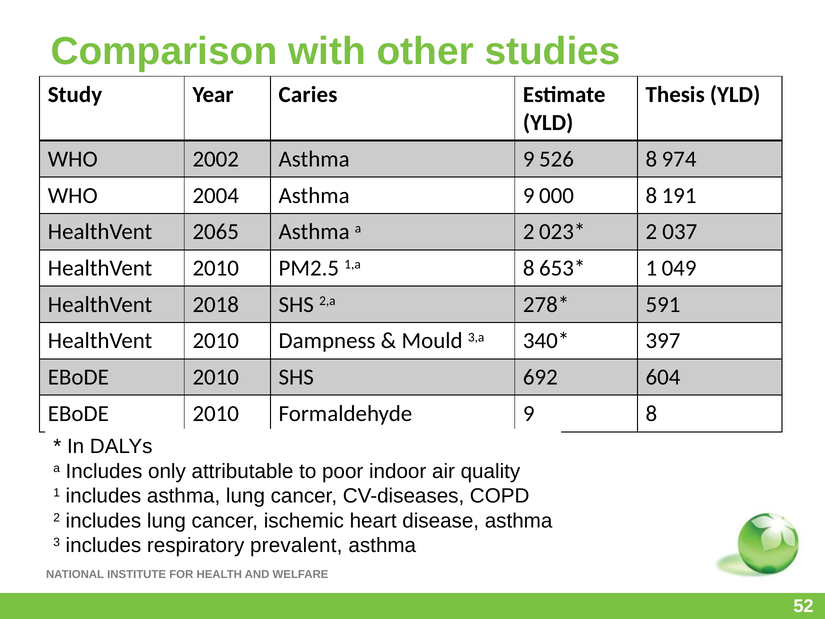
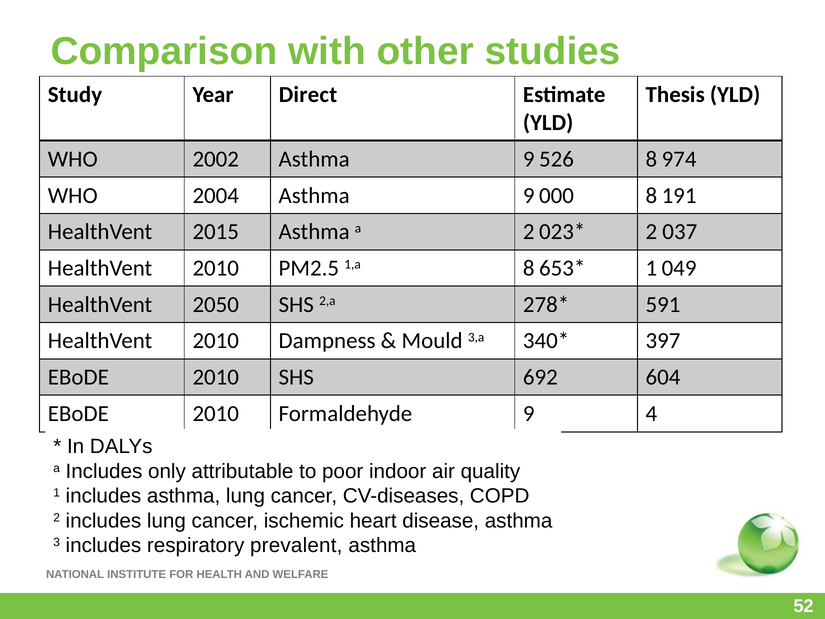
Caries: Caries -> Direct
2065: 2065 -> 2015
2018: 2018 -> 2050
9 8: 8 -> 4
